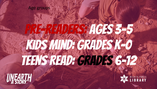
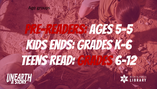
3-5: 3-5 -> 5-5
Mind: Mind -> Ends
K-0: K-0 -> K-6
Grades at (95, 60) colour: black -> red
